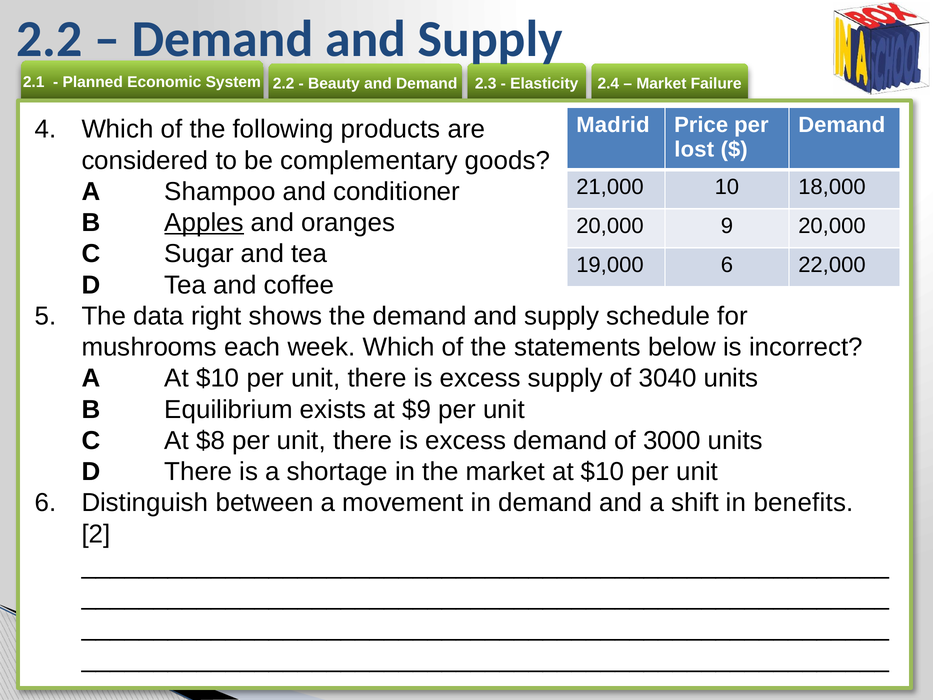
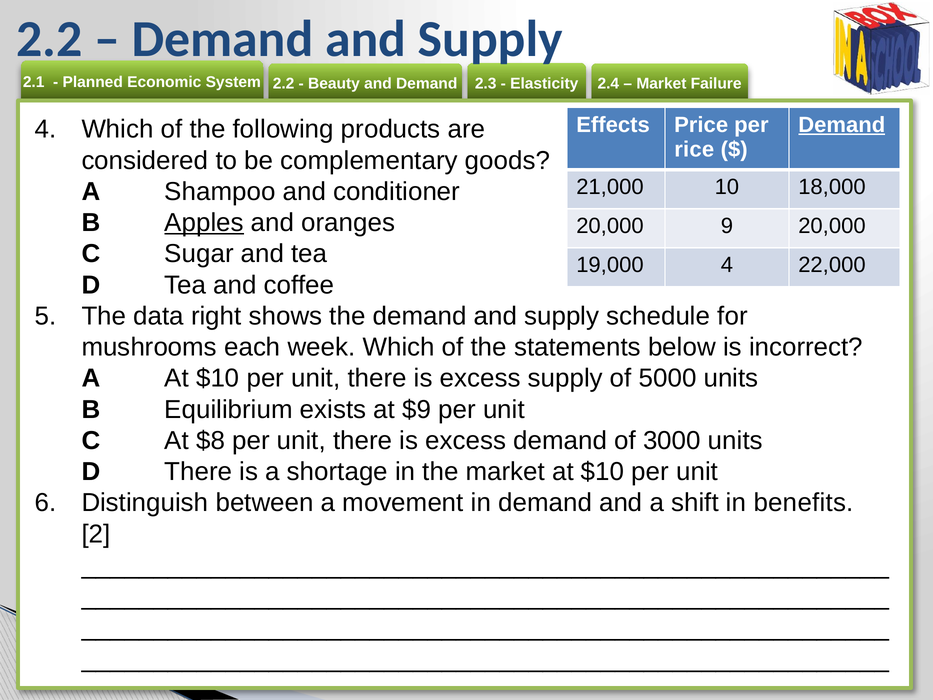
Madrid: Madrid -> Effects
Demand at (842, 125) underline: none -> present
lost: lost -> rice
19,000 6: 6 -> 4
3040: 3040 -> 5000
